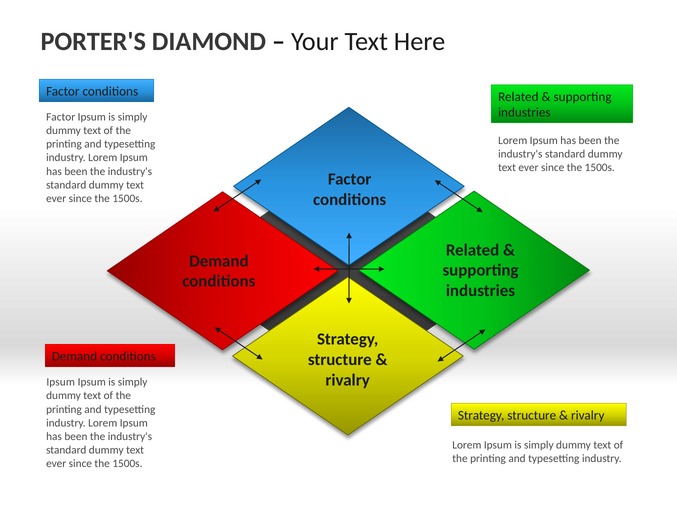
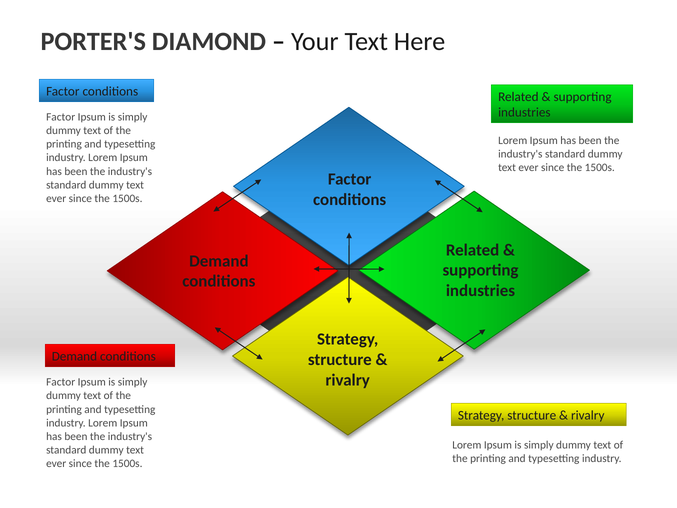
Ipsum at (61, 382): Ipsum -> Factor
